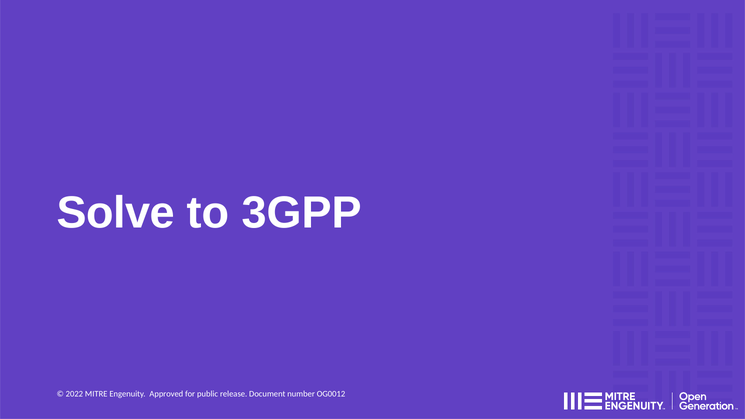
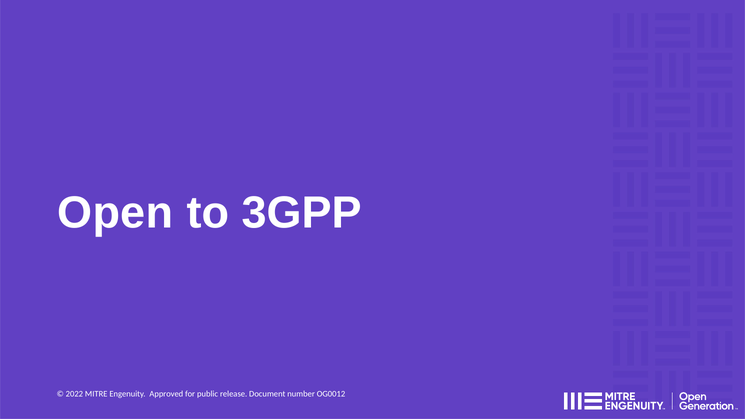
Solve: Solve -> Open
